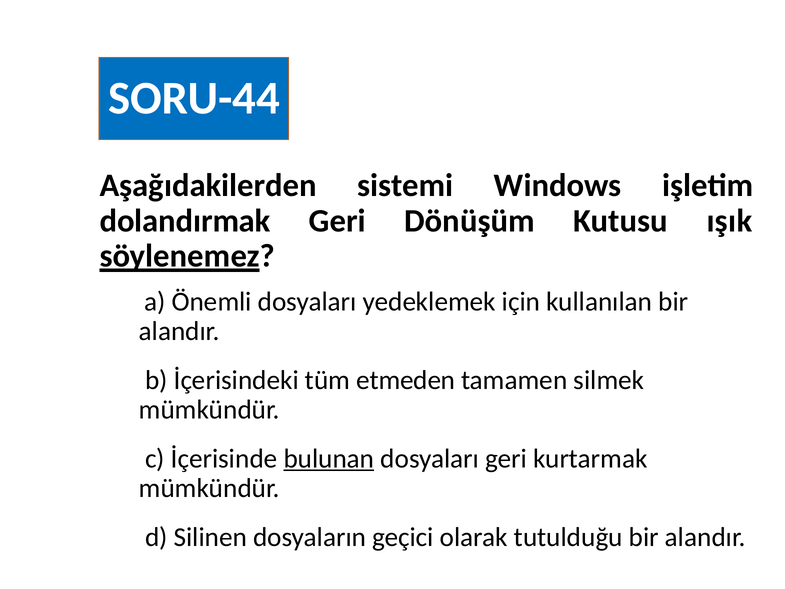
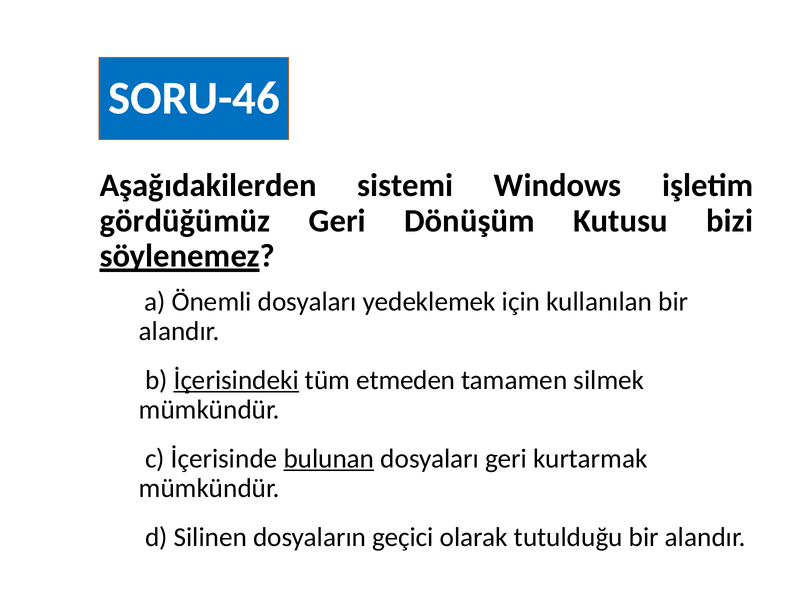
SORU-44: SORU-44 -> SORU-46
dolandırmak: dolandırmak -> gördüğümüz
ışık: ışık -> bizi
İçerisindeki underline: none -> present
